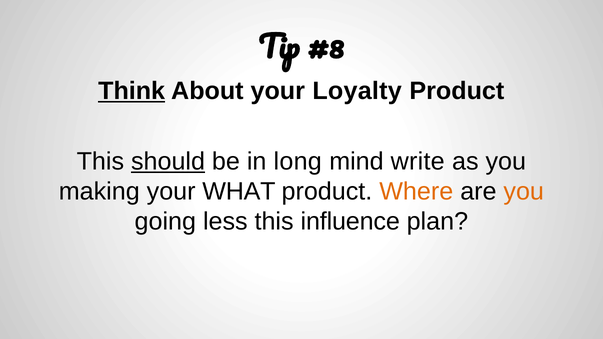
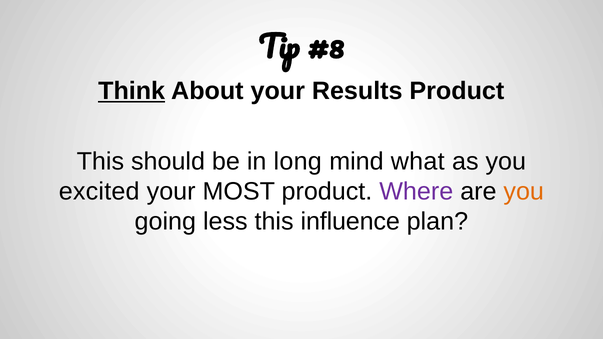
Loyalty: Loyalty -> Results
should underline: present -> none
write: write -> what
making: making -> excited
WHAT: WHAT -> MOST
Where colour: orange -> purple
